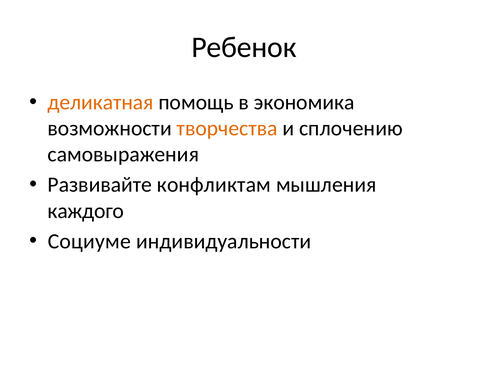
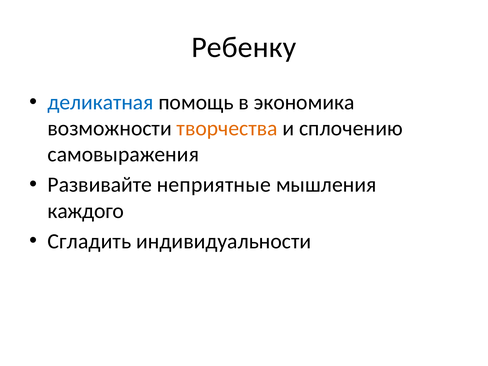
Ребенок: Ребенок -> Ребенку
деликатная colour: orange -> blue
конфликтам: конфликтам -> неприятные
Социуме: Социуме -> Сгладить
